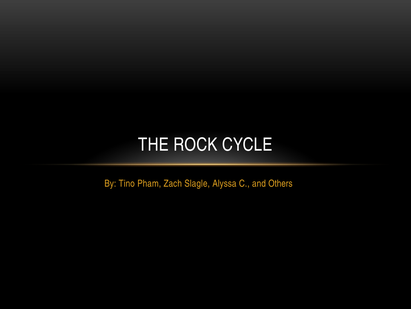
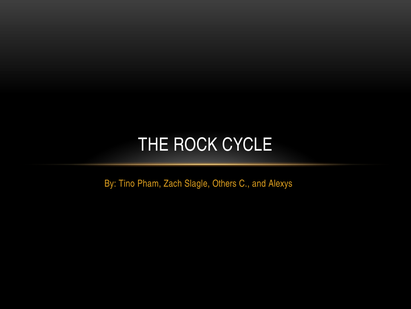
Alyssa: Alyssa -> Others
Others: Others -> Alexys
